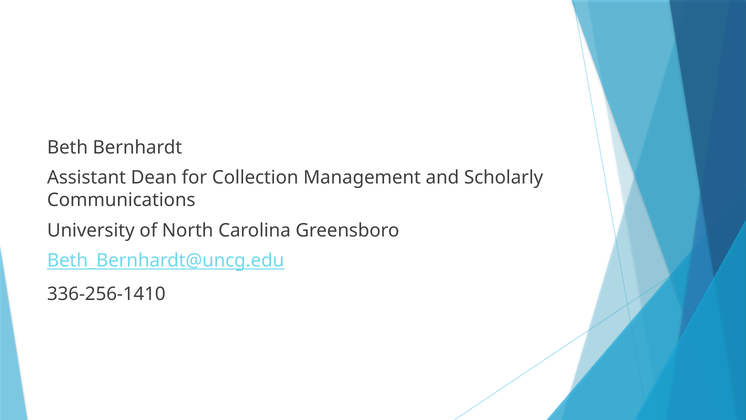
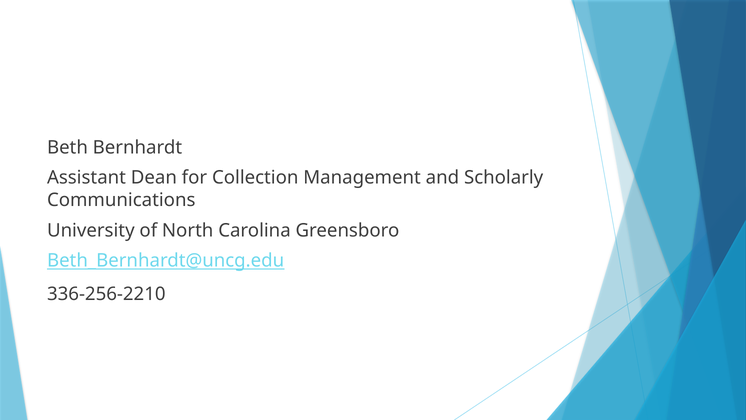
336-256-1410: 336-256-1410 -> 336-256-2210
